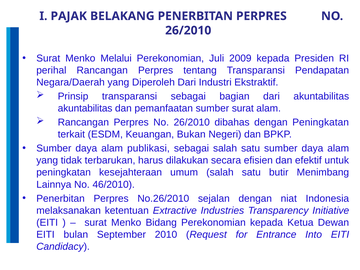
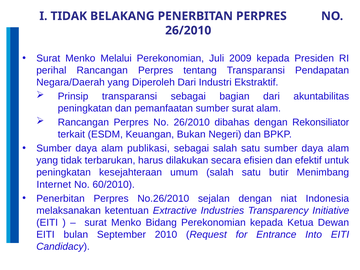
I PAJAK: PAJAK -> TIDAK
akuntabilitas at (85, 108): akuntabilitas -> peningkatan
dengan Peningkatan: Peningkatan -> Rekonsiliator
Lainnya: Lainnya -> Internet
46/2010: 46/2010 -> 60/2010
